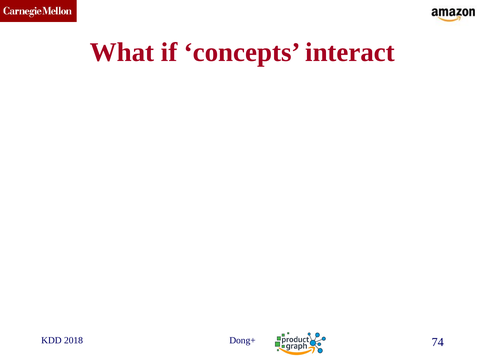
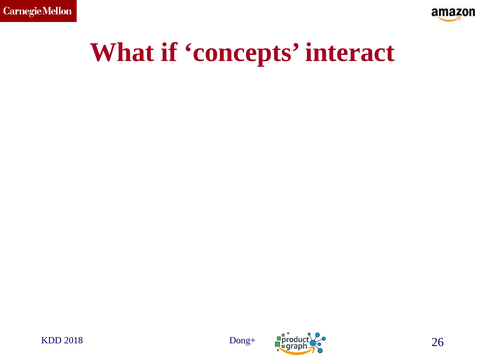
74: 74 -> 26
